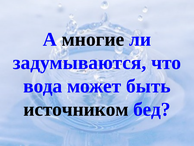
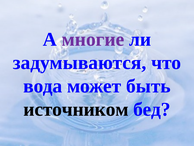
многие colour: black -> purple
